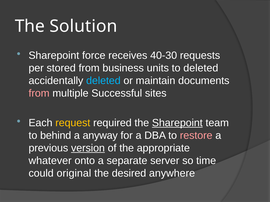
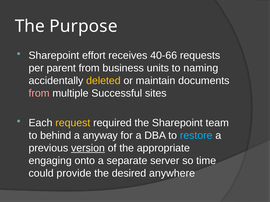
Solution: Solution -> Purpose
force: force -> effort
40-30: 40-30 -> 40-66
stored: stored -> parent
to deleted: deleted -> naming
deleted at (103, 81) colour: light blue -> yellow
Sharepoint at (177, 123) underline: present -> none
restore colour: pink -> light blue
whatever: whatever -> engaging
original: original -> provide
